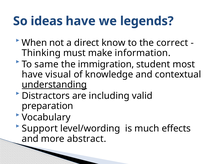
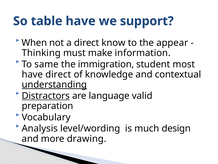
ideas: ideas -> table
legends: legends -> support
correct: correct -> appear
have visual: visual -> direct
Distractors underline: none -> present
including: including -> language
Support: Support -> Analysis
effects: effects -> design
abstract: abstract -> drawing
